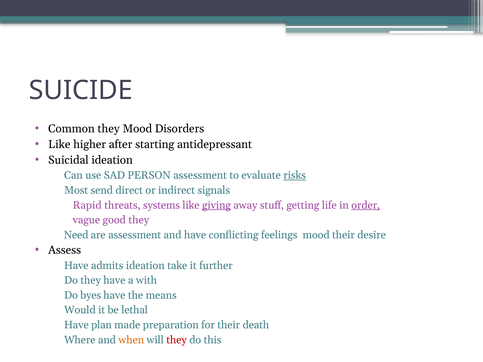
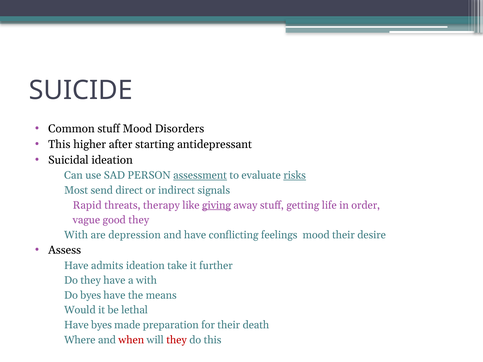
Common they: they -> stuff
Like at (59, 145): Like -> This
assessment at (200, 175) underline: none -> present
systems: systems -> therapy
order underline: present -> none
Need at (76, 235): Need -> With
are assessment: assessment -> depression
Have plan: plan -> byes
when colour: orange -> red
